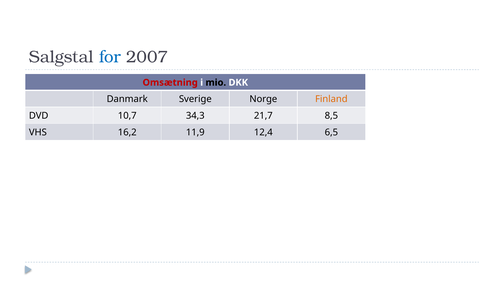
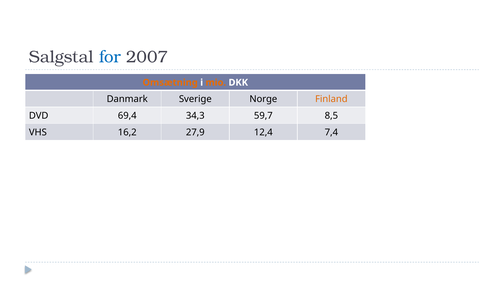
Omsætning colour: red -> orange
mio colour: black -> orange
10,7: 10,7 -> 69,4
21,7: 21,7 -> 59,7
11,9: 11,9 -> 27,9
6,5: 6,5 -> 7,4
